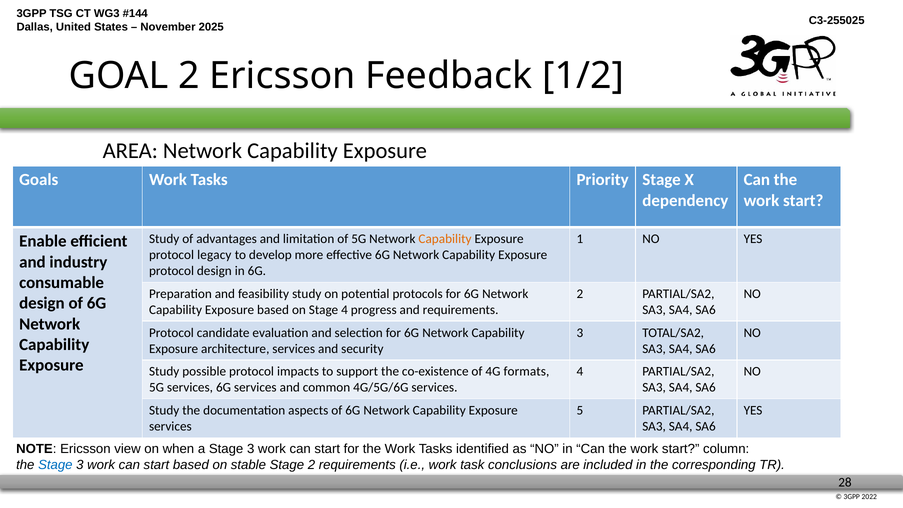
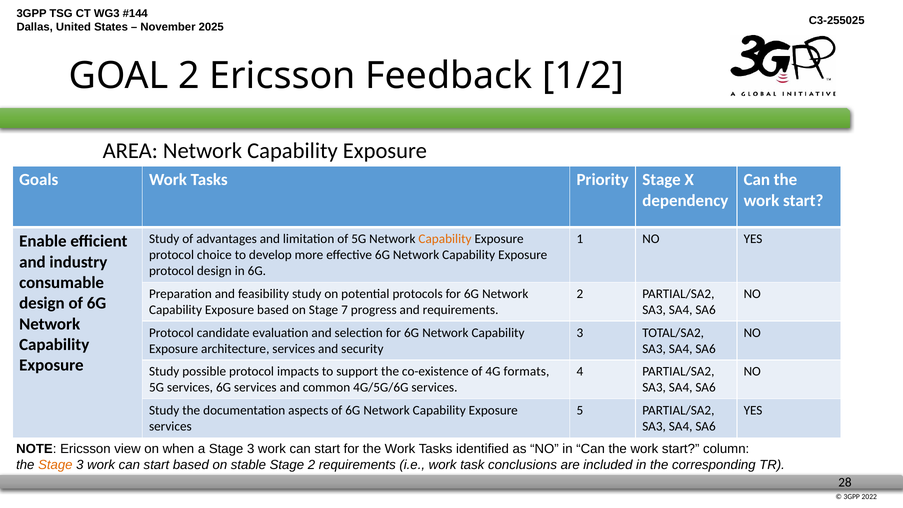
legacy: legacy -> choice
Stage 4: 4 -> 7
Stage at (55, 465) colour: blue -> orange
